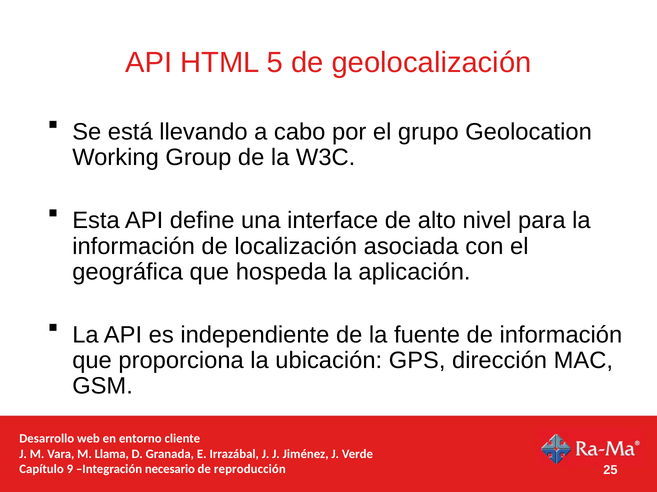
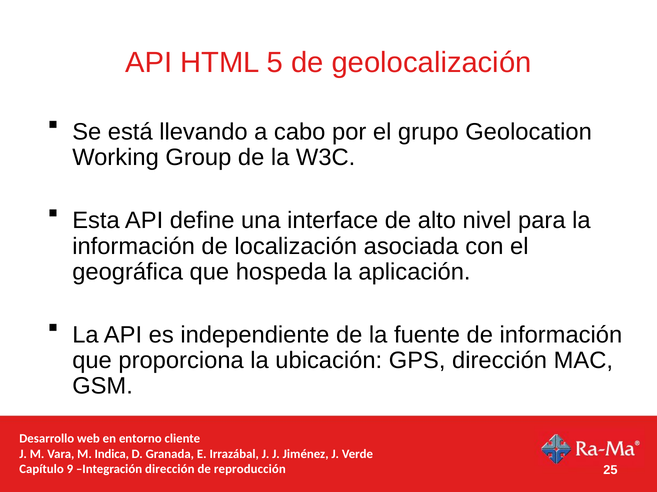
Llama: Llama -> Indica
Integración necesario: necesario -> dirección
